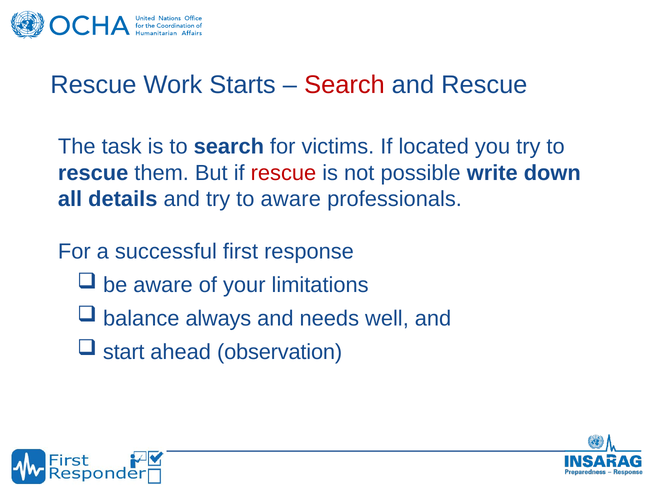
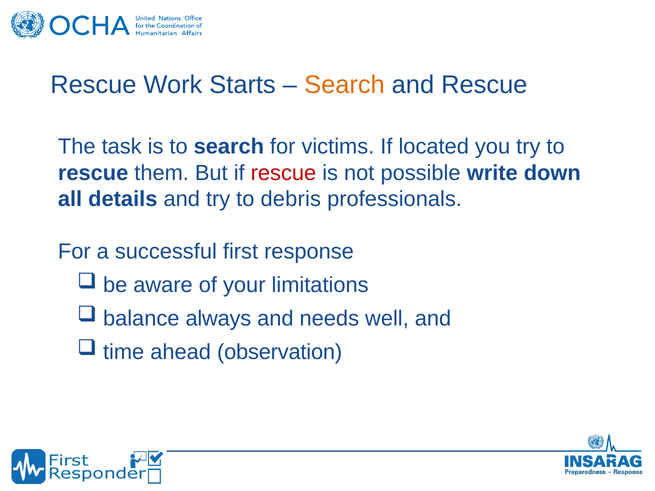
Search at (344, 85) colour: red -> orange
to aware: aware -> debris
start: start -> time
